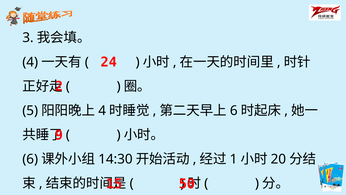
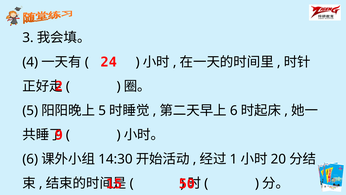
4 at (102, 110): 4 -> 5
